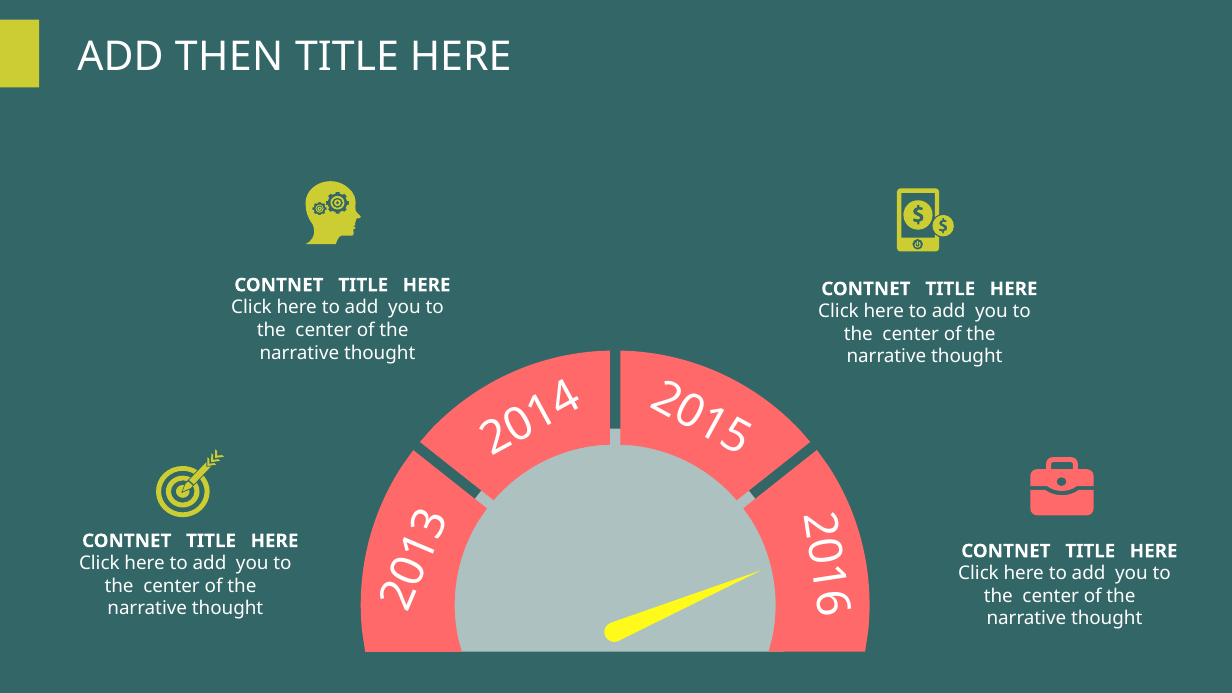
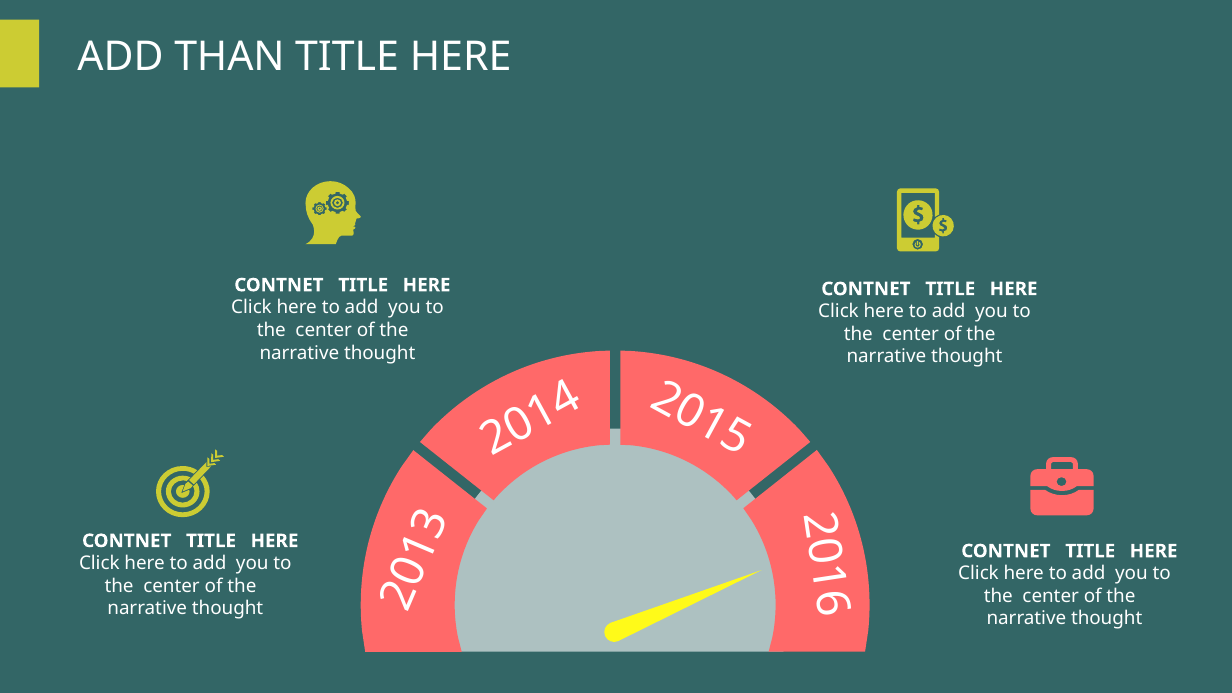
THEN: THEN -> THAN
